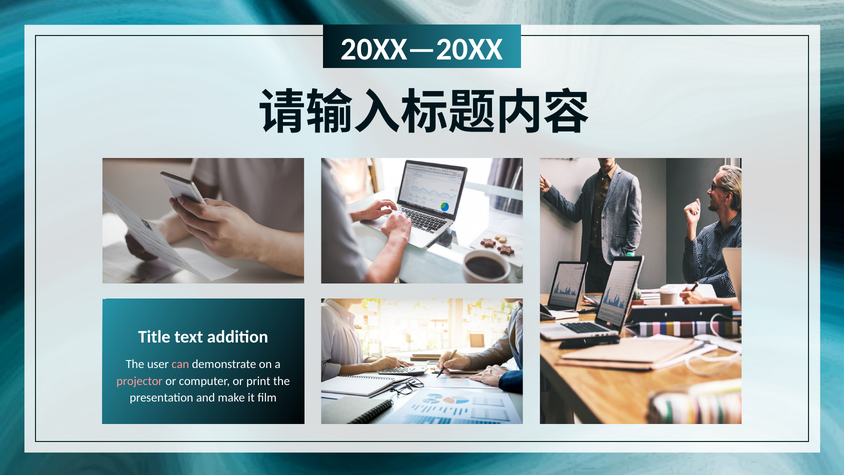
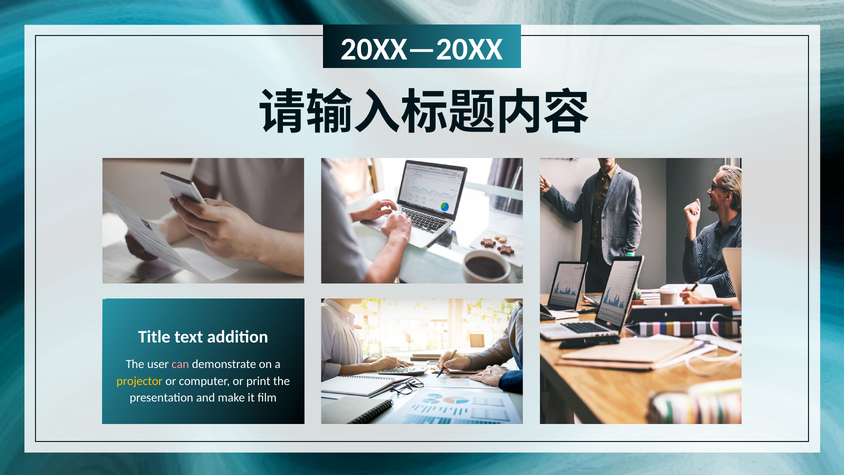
projector colour: pink -> yellow
